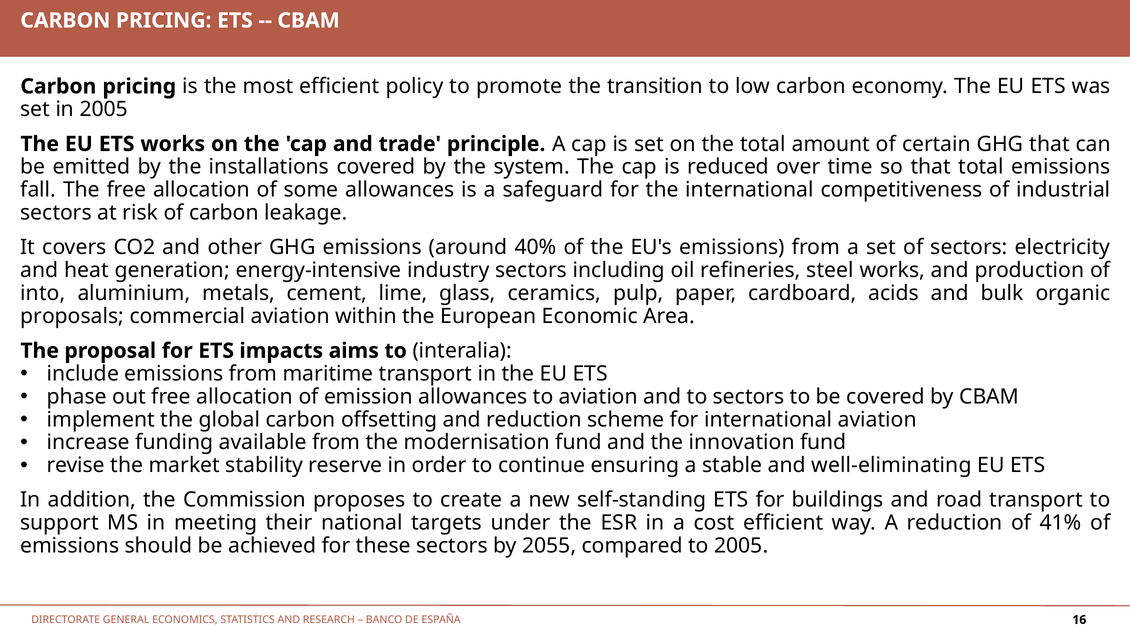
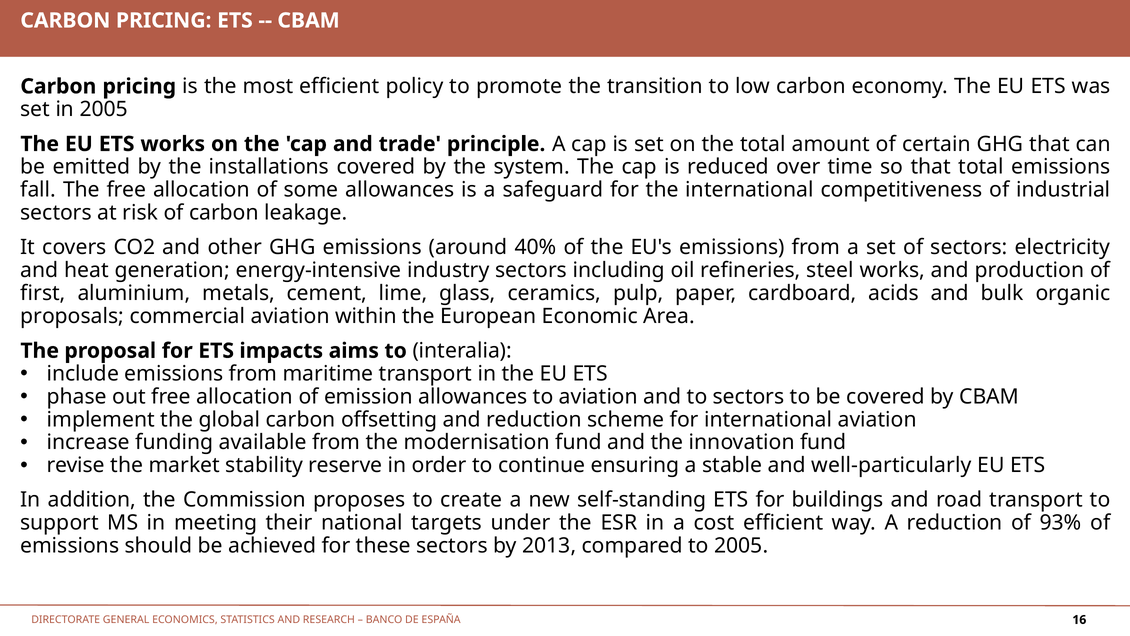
into: into -> first
well-eliminating: well-eliminating -> well-particularly
41%: 41% -> 93%
2055: 2055 -> 2013
